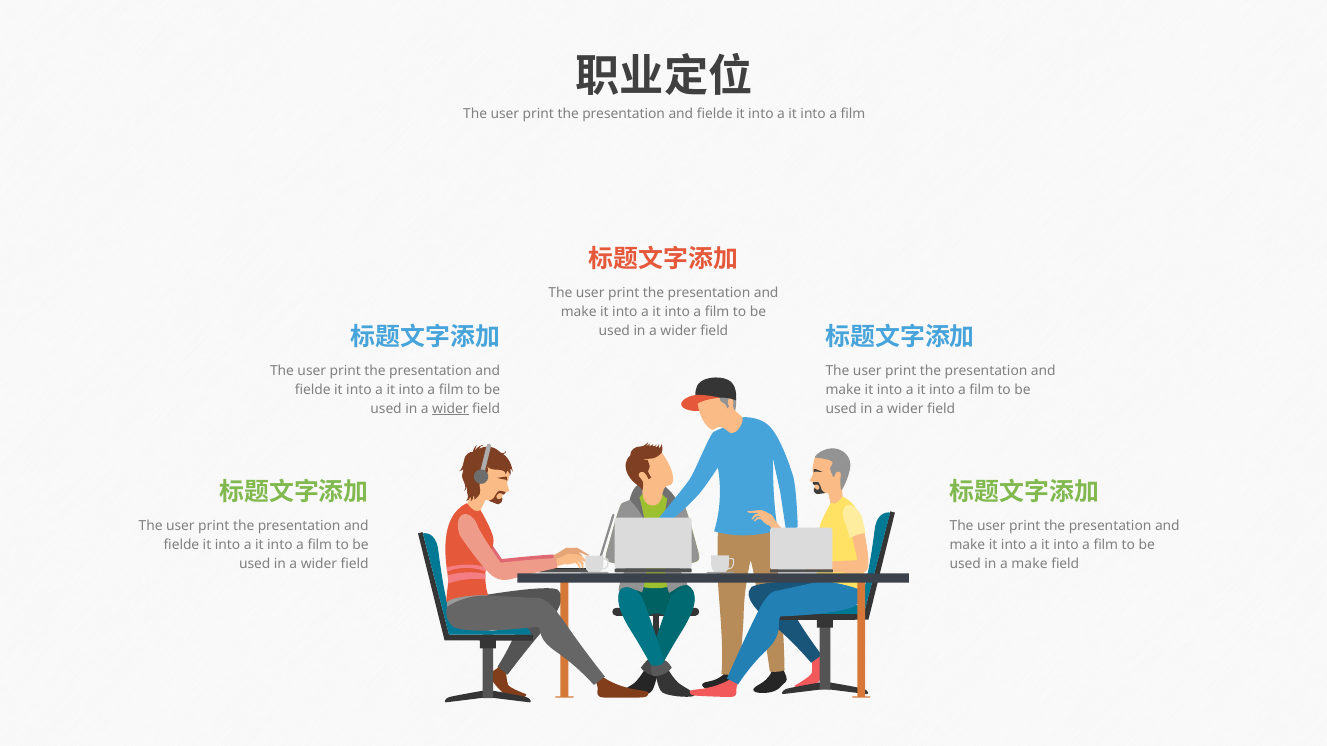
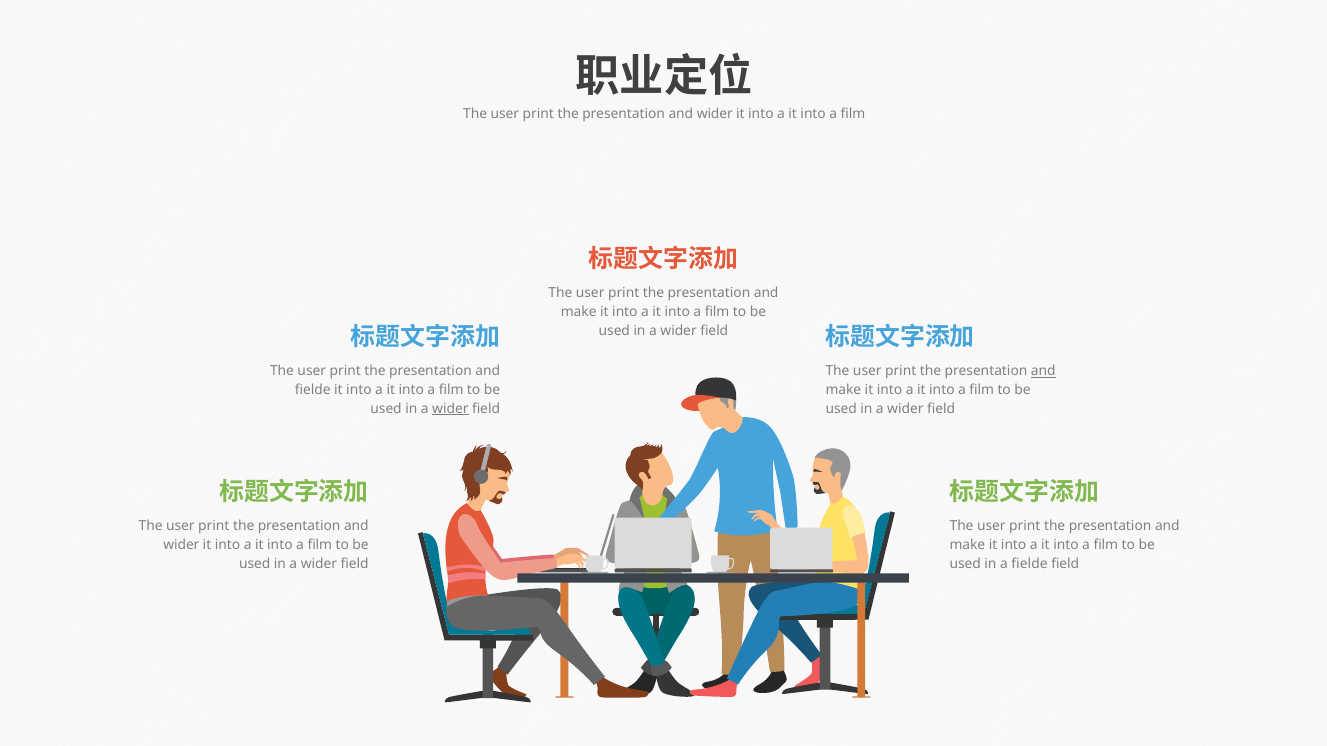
fielde at (715, 114): fielde -> wider
and at (1043, 371) underline: none -> present
fielde at (181, 545): fielde -> wider
a make: make -> fielde
